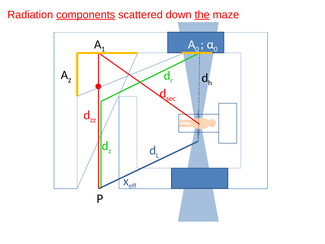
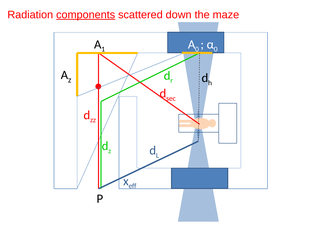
the underline: present -> none
